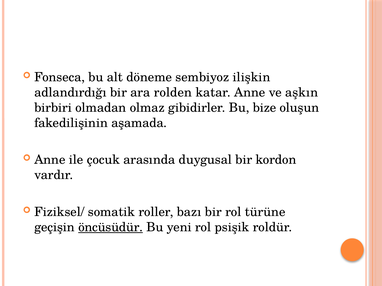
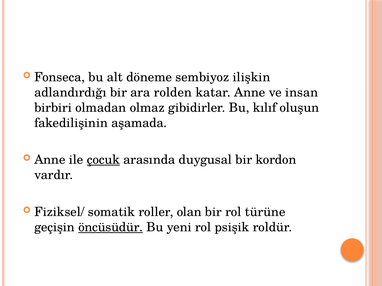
aşkın: aşkın -> insan
bize: bize -> kılıf
çocuk underline: none -> present
bazı: bazı -> olan
